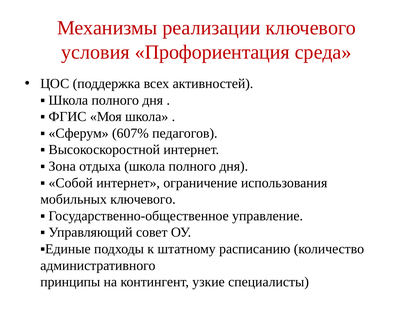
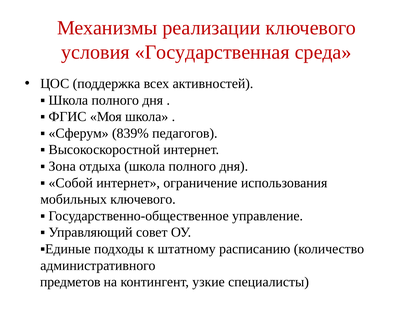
Профориентация: Профориентация -> Государственная
607%: 607% -> 839%
принципы: принципы -> предметов
